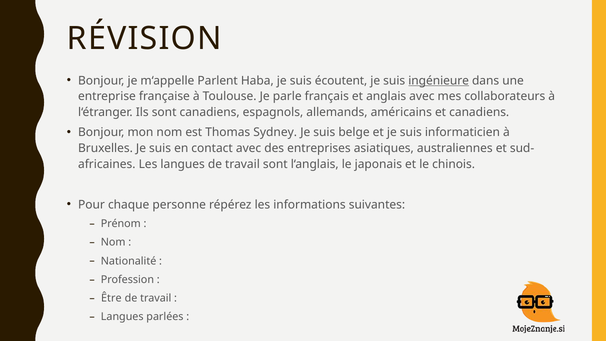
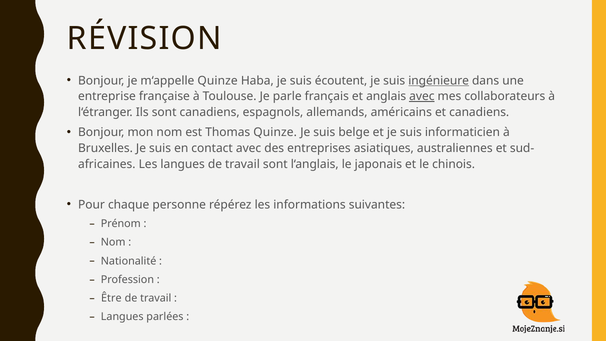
m‘appelle Parlent: Parlent -> Quinze
avec at (422, 96) underline: none -> present
Thomas Sydney: Sydney -> Quinze
